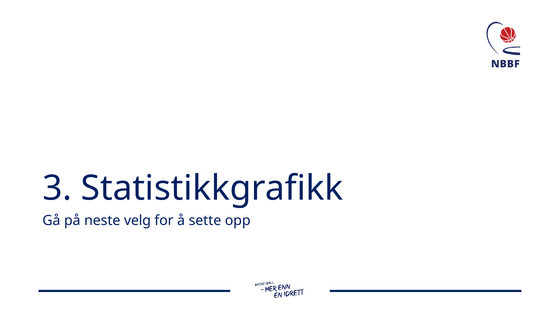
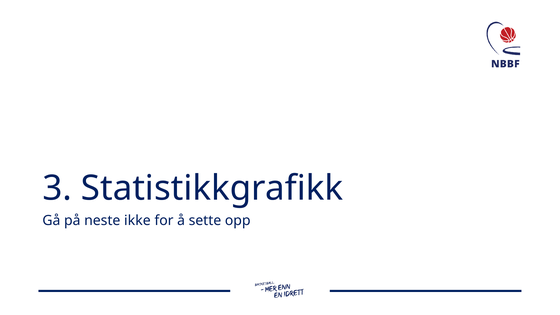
velg: velg -> ikke
